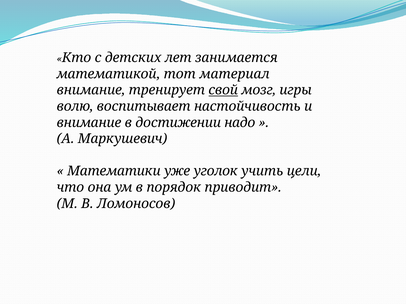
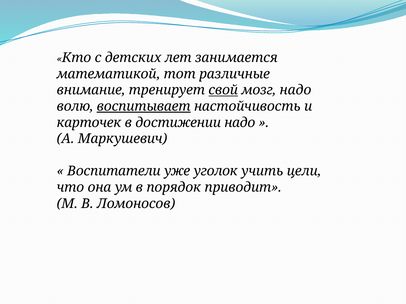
материал: материал -> различные
мозг игры: игры -> надо
воспитывает underline: none -> present
внимание at (89, 123): внимание -> карточек
Математики: Математики -> Воспитатели
